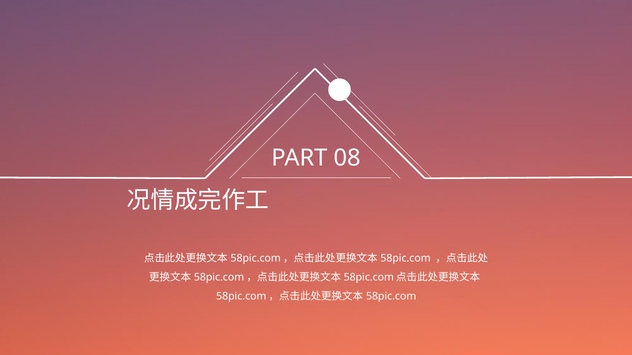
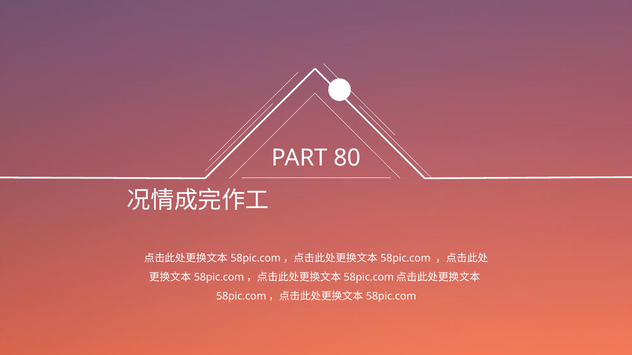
08: 08 -> 80
